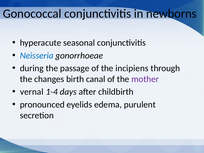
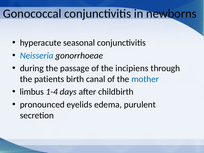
changes: changes -> patients
mother colour: purple -> blue
vernal: vernal -> limbus
